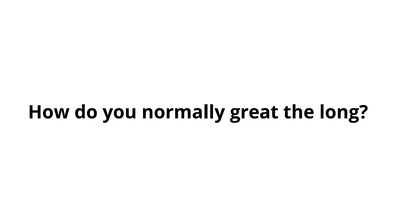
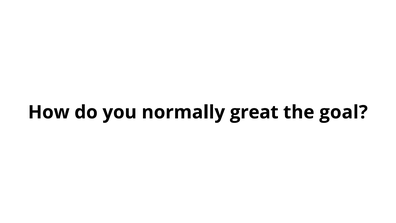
long: long -> goal
